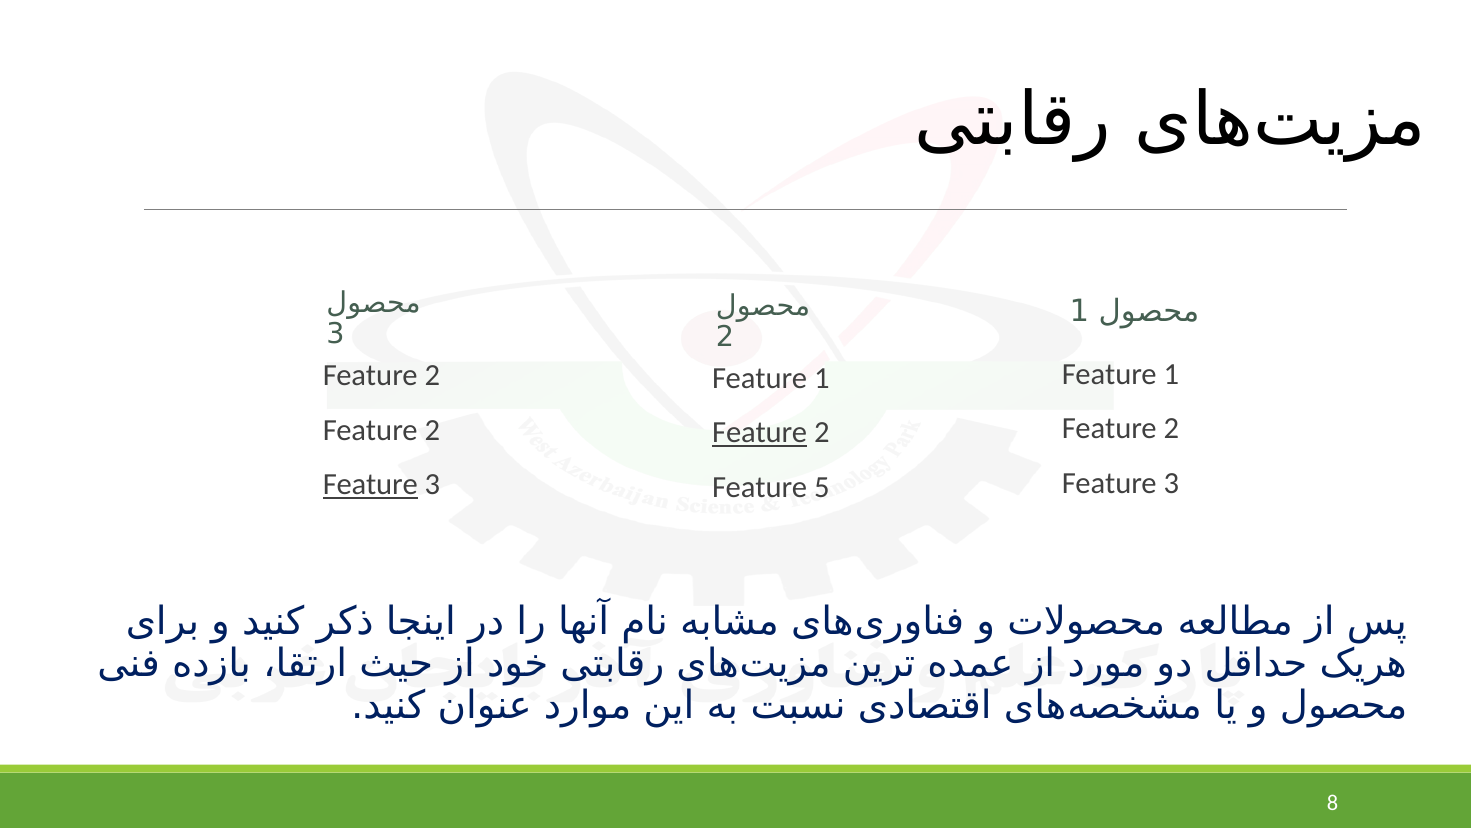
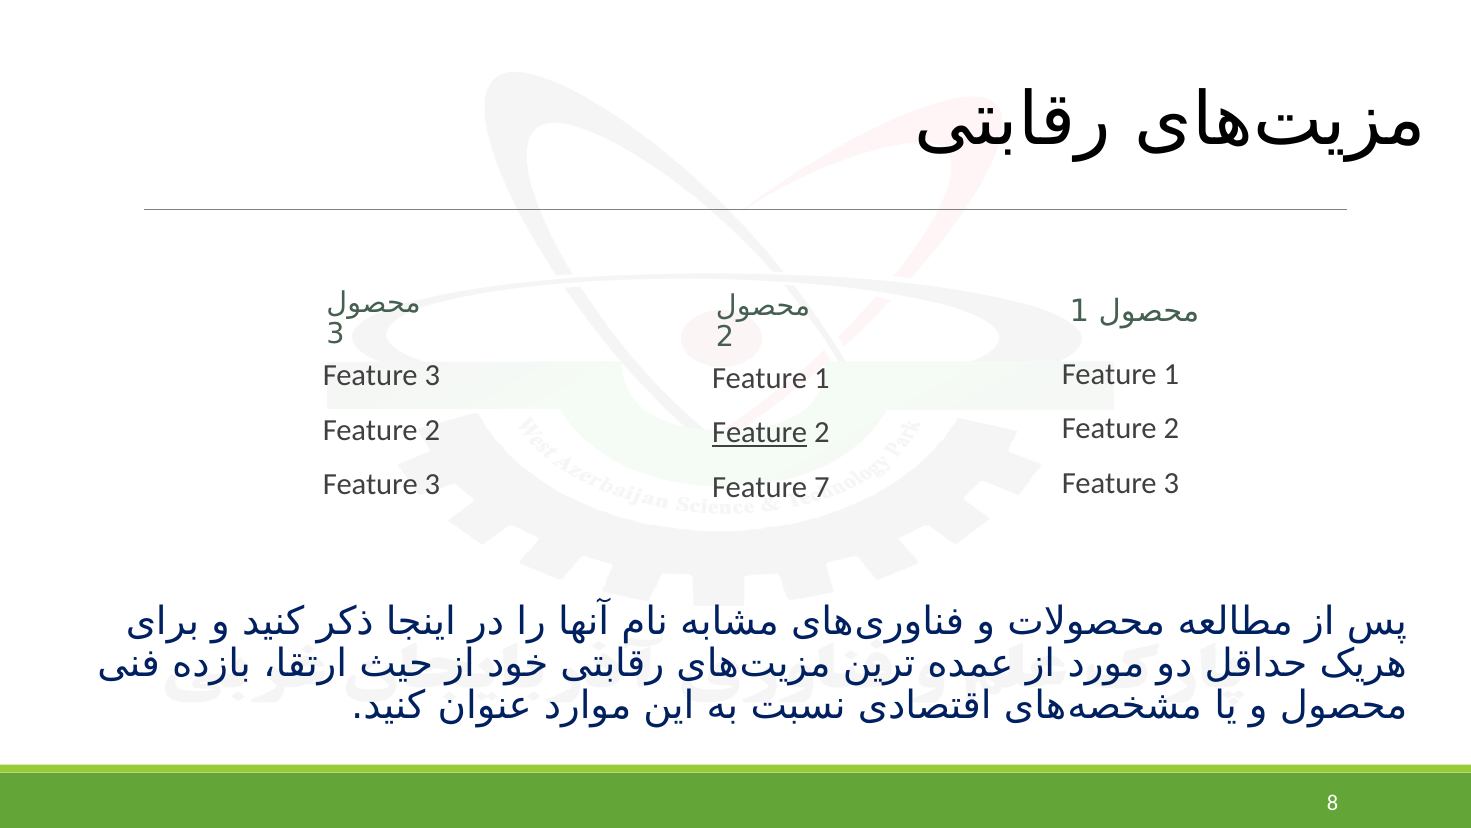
2 at (432, 375): 2 -> 3
Feature at (370, 484) underline: present -> none
5: 5 -> 7
